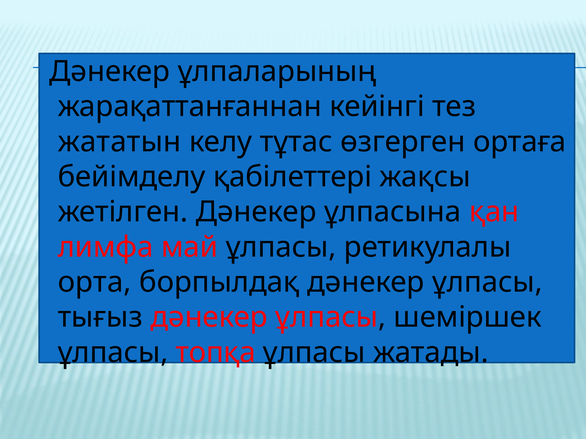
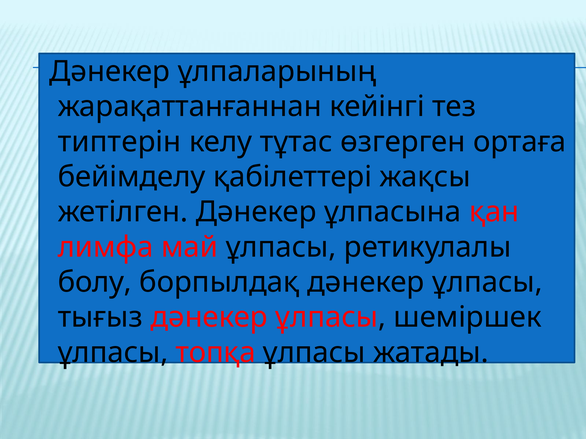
жататын: жататын -> типтерін
орта: орта -> болу
